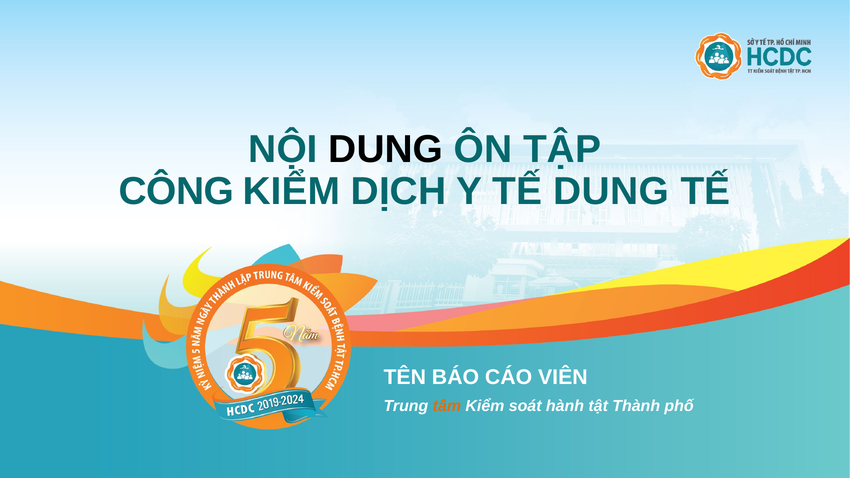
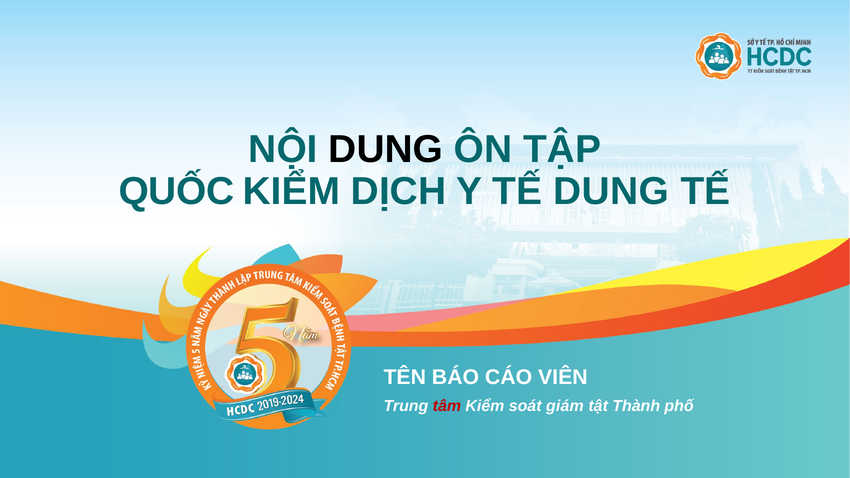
CÔNG: CÔNG -> QUỐC
tâm colour: orange -> red
hành: hành -> giám
